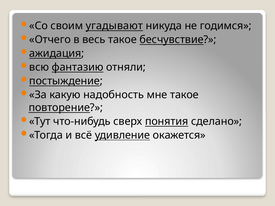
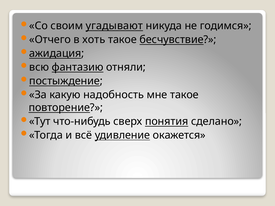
весь: весь -> хоть
